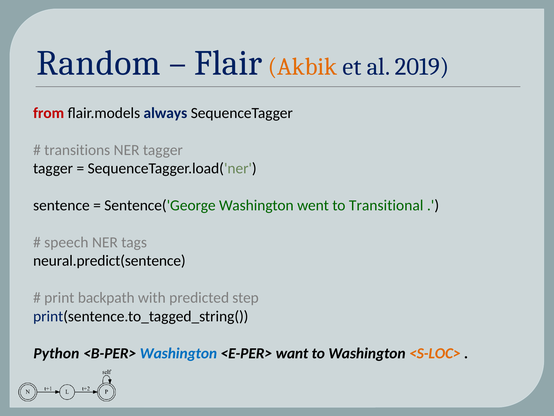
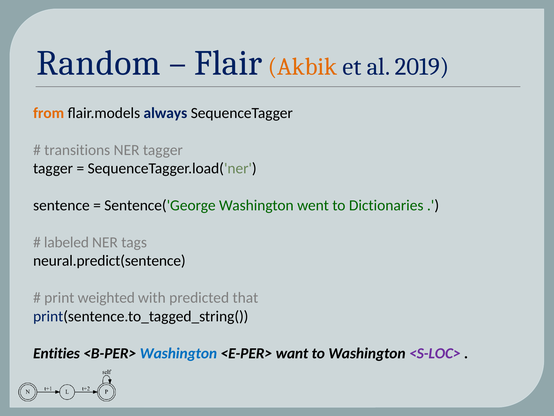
from colour: red -> orange
Transitional: Transitional -> Dictionaries
speech: speech -> labeled
backpath: backpath -> weighted
step: step -> that
Python: Python -> Entities
<S-LOC> colour: orange -> purple
